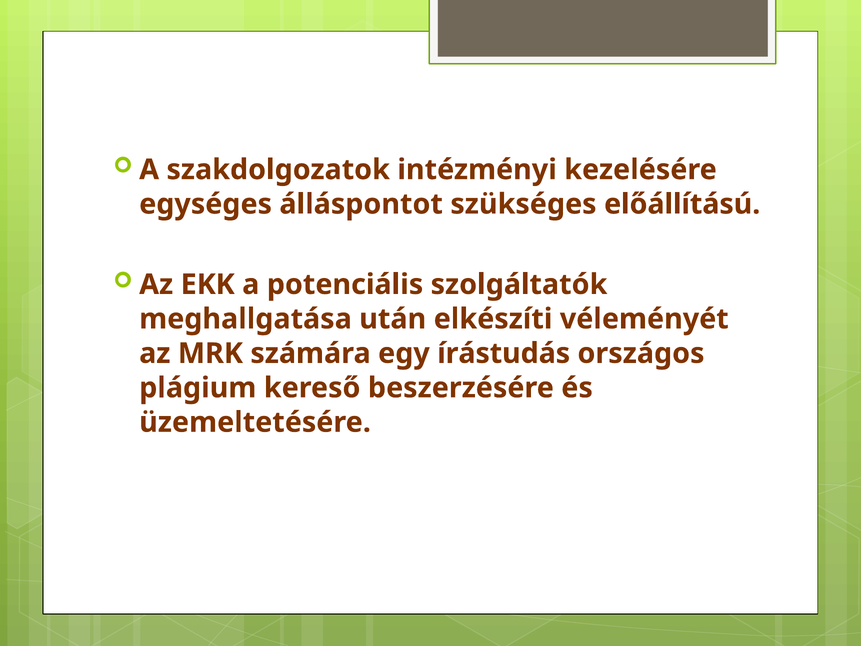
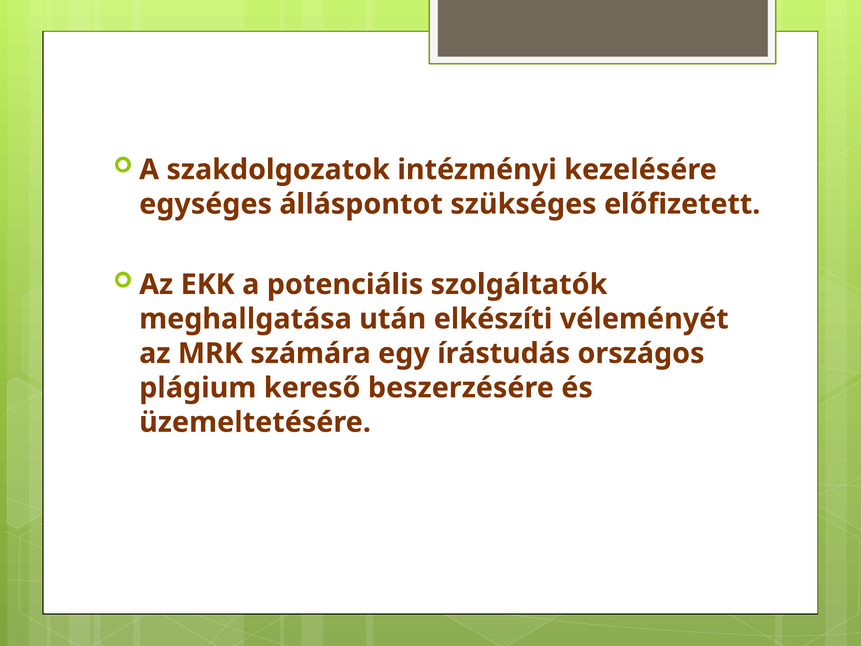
előállítású: előállítású -> előfizetett
